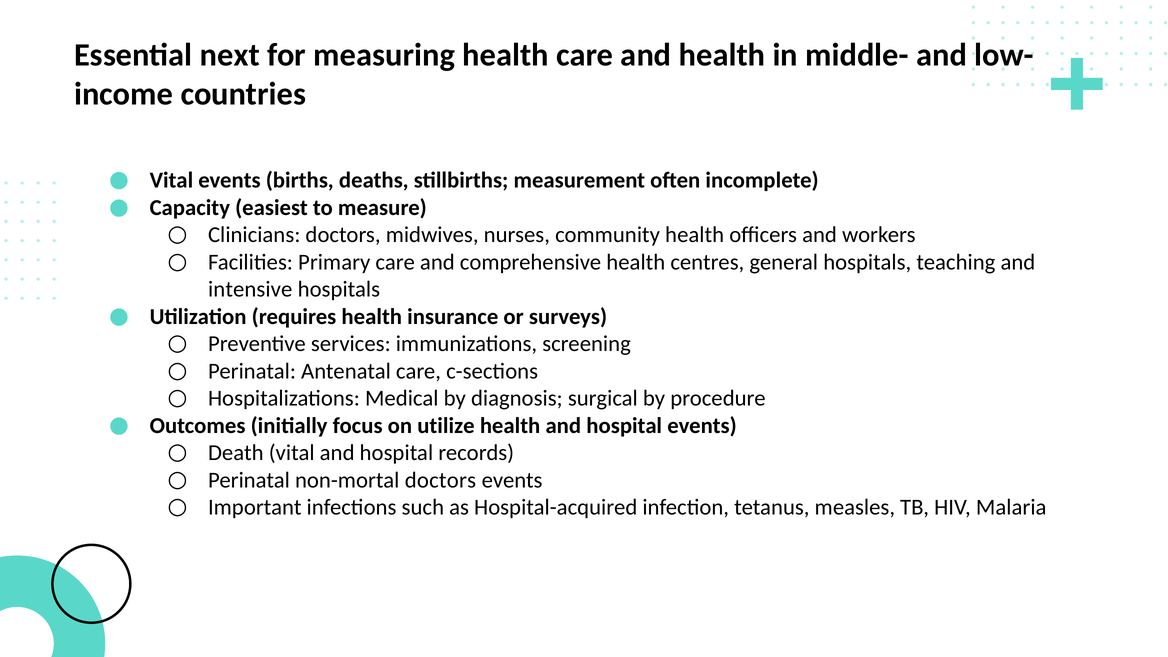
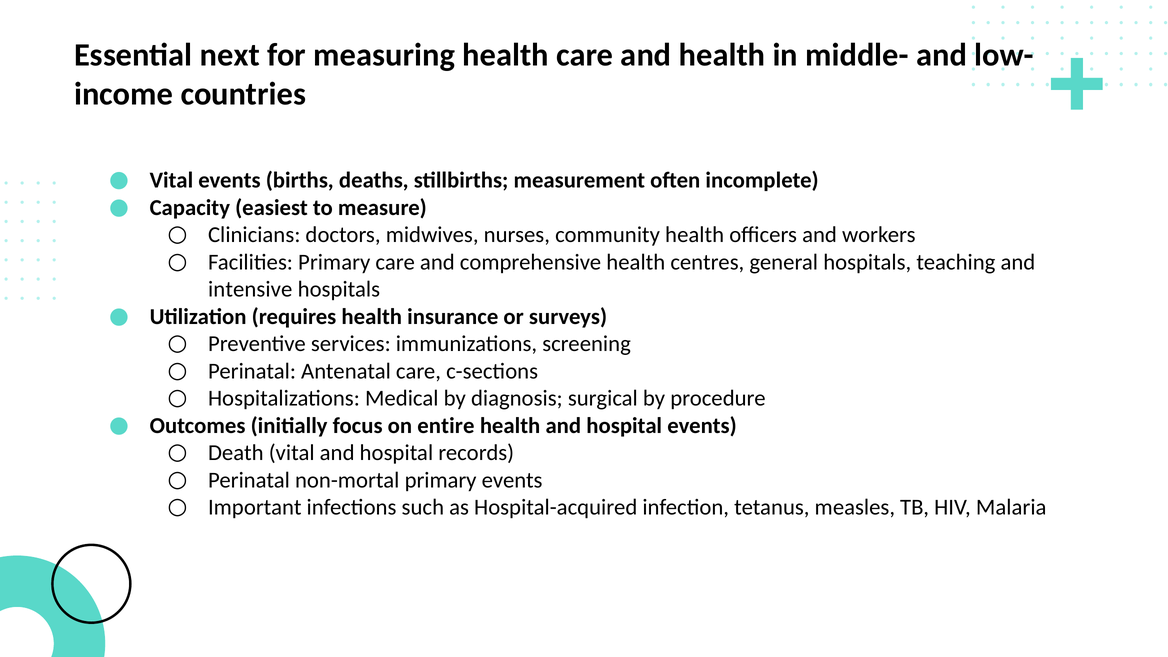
utilize: utilize -> entire
non-mortal doctors: doctors -> primary
